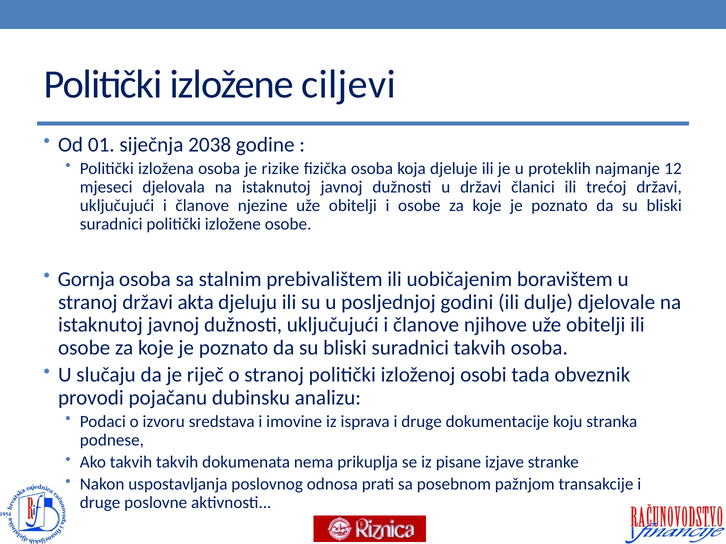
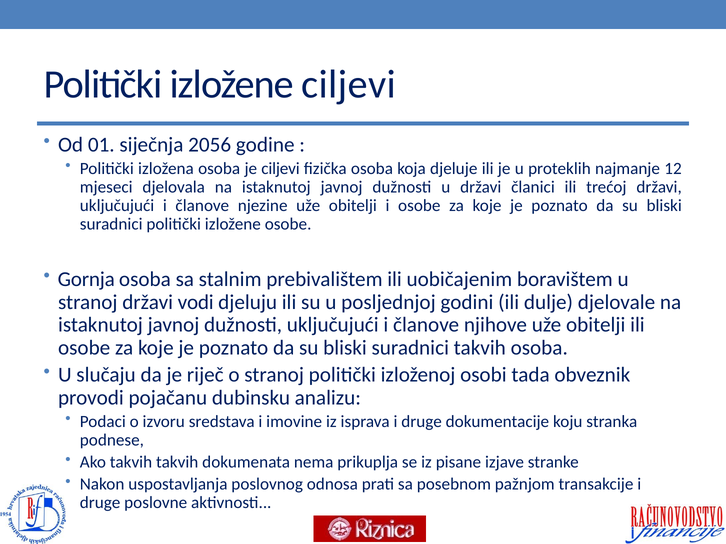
2038: 2038 -> 2056
je rizike: rizike -> ciljevi
akta: akta -> vodi
